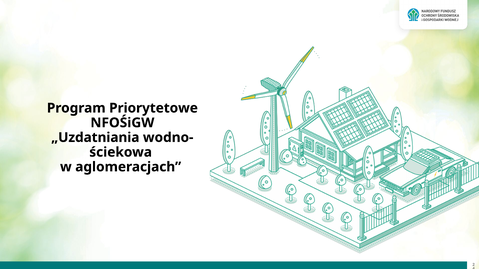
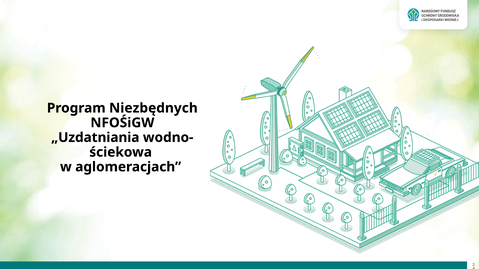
Priorytetowe: Priorytetowe -> Niezbędnych
